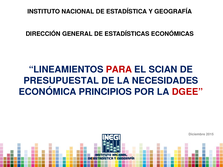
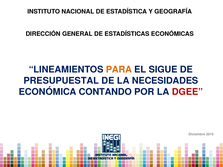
PARA colour: red -> orange
SCIAN: SCIAN -> SIGUE
PRINCIPIOS: PRINCIPIOS -> CONTANDO
